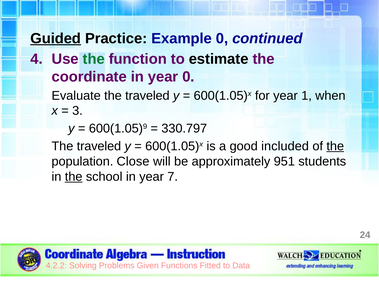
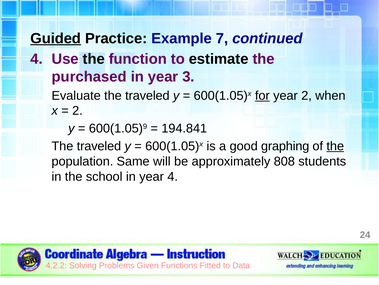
Example 0: 0 -> 7
the at (94, 59) colour: green -> black
coordinate: coordinate -> purchased
year 0: 0 -> 3
for underline: none -> present
year 1: 1 -> 2
3 at (77, 110): 3 -> 2
330.797: 330.797 -> 194.841
included: included -> graphing
Close: Close -> Same
951: 951 -> 808
the at (74, 176) underline: present -> none
year 7: 7 -> 4
